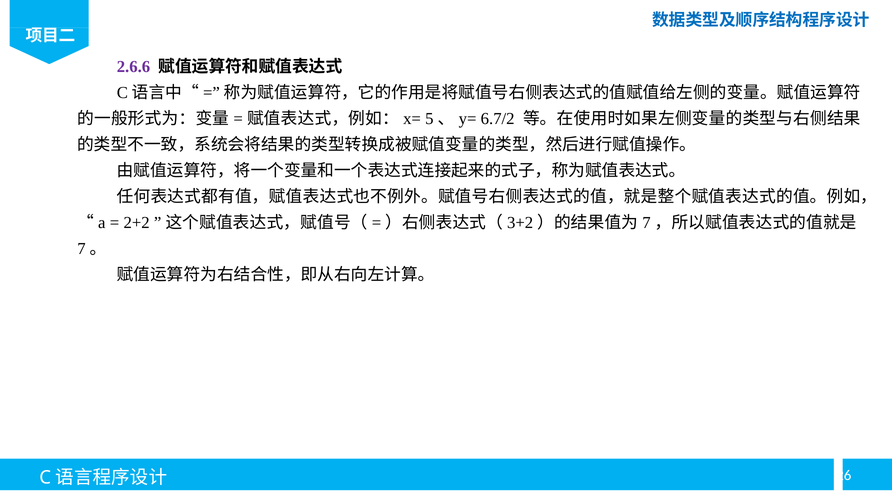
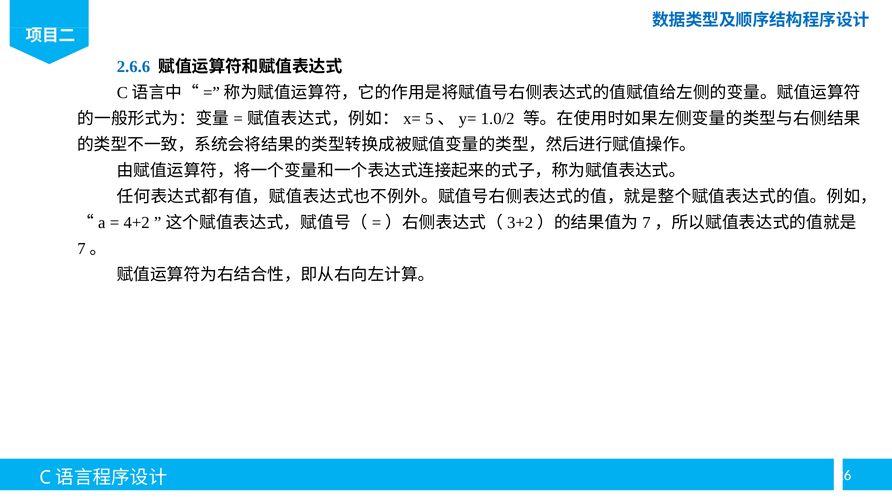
2.6.6 colour: purple -> blue
6.7/2: 6.7/2 -> 1.0/2
2+2: 2+2 -> 4+2
